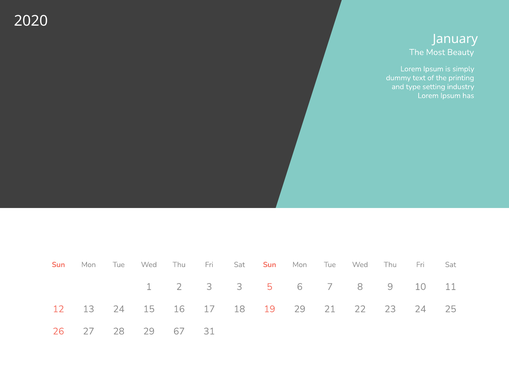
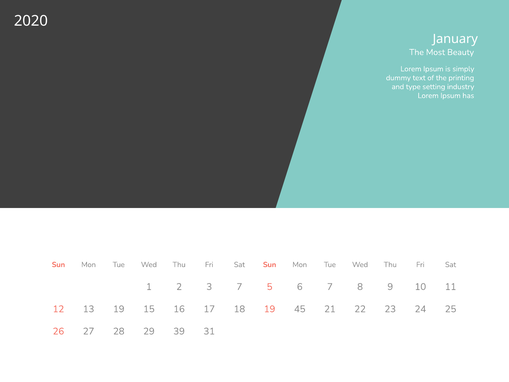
3 3: 3 -> 7
13 24: 24 -> 19
19 29: 29 -> 45
67: 67 -> 39
